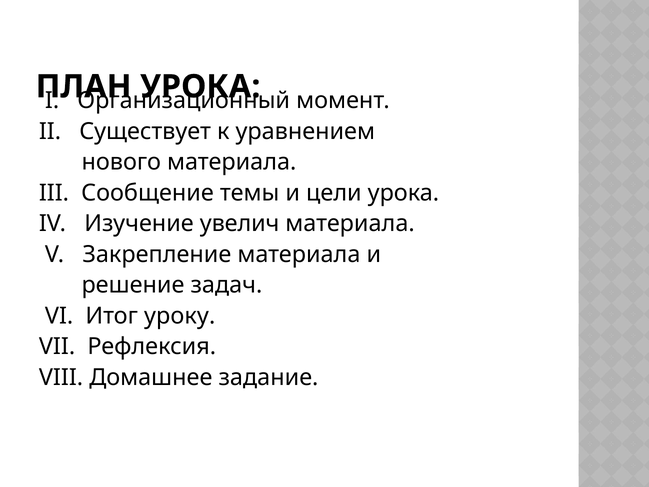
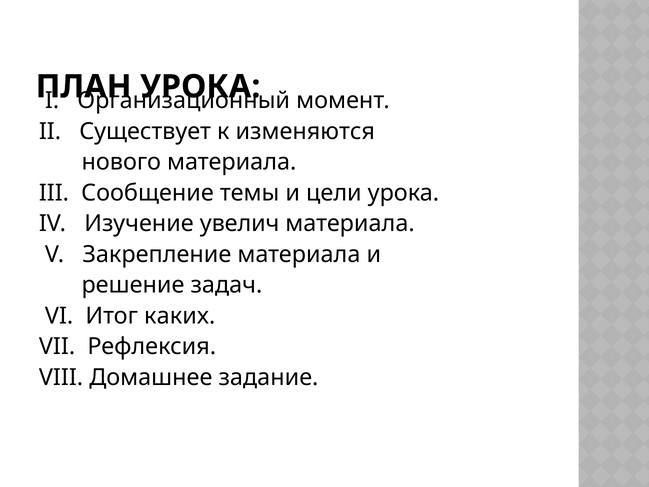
уравнением: уравнением -> изменяются
уроку: уроку -> каких
